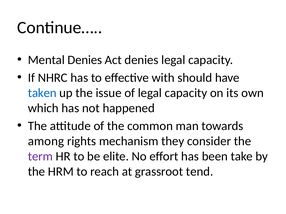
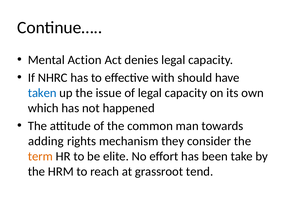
Mental Denies: Denies -> Action
among: among -> adding
term colour: purple -> orange
